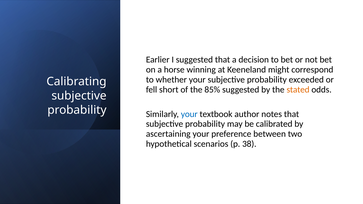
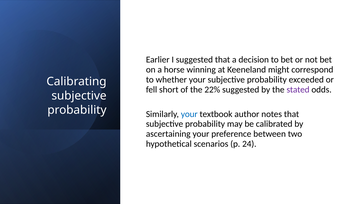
85%: 85% -> 22%
stated colour: orange -> purple
38: 38 -> 24
